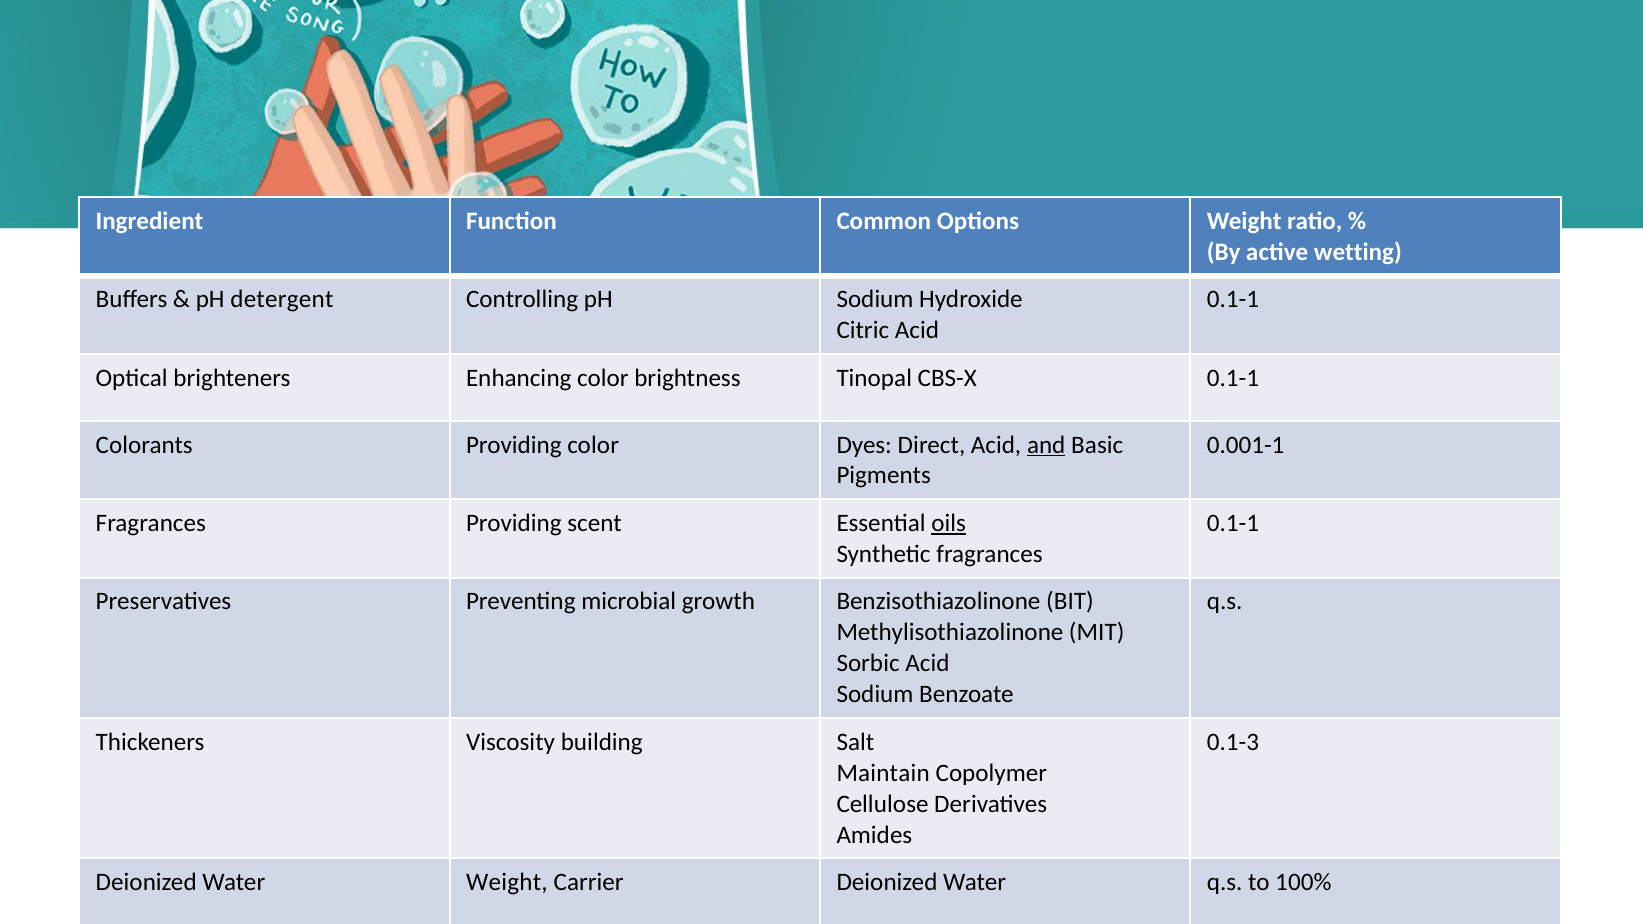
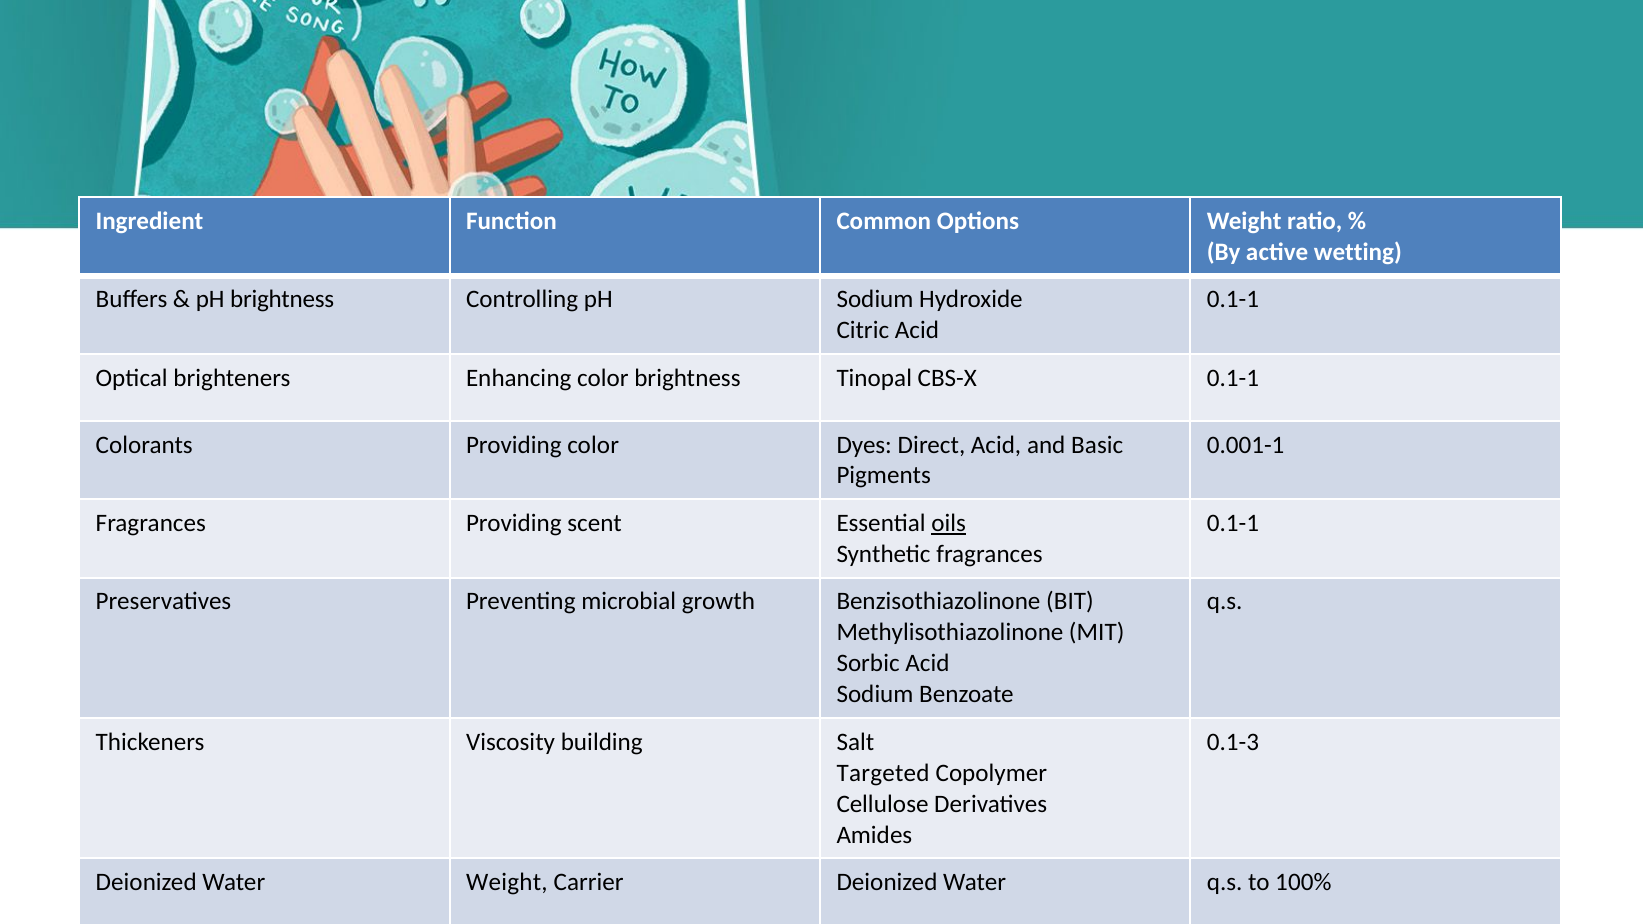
pH detergent: detergent -> brightness
and underline: present -> none
Maintain: Maintain -> Targeted
